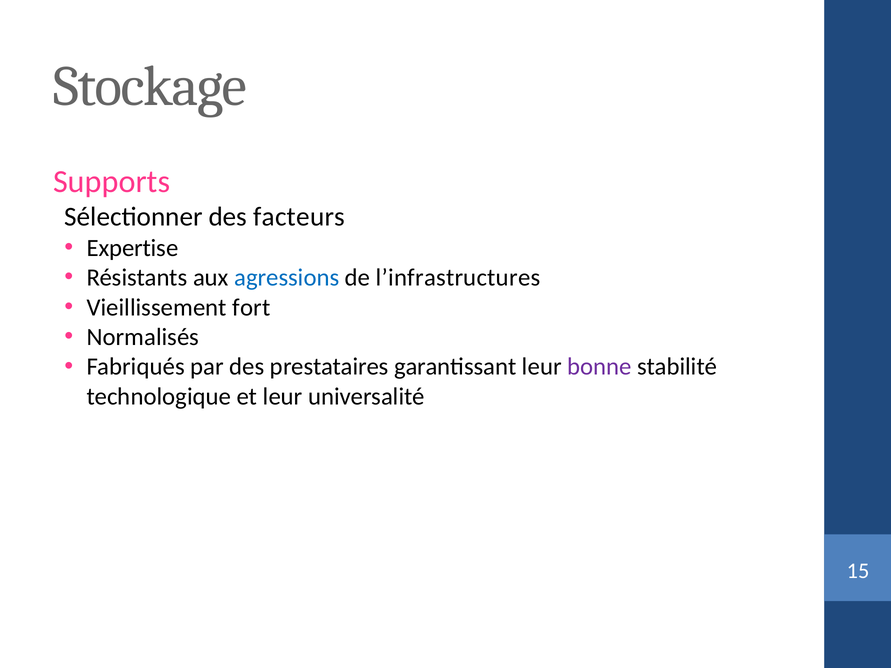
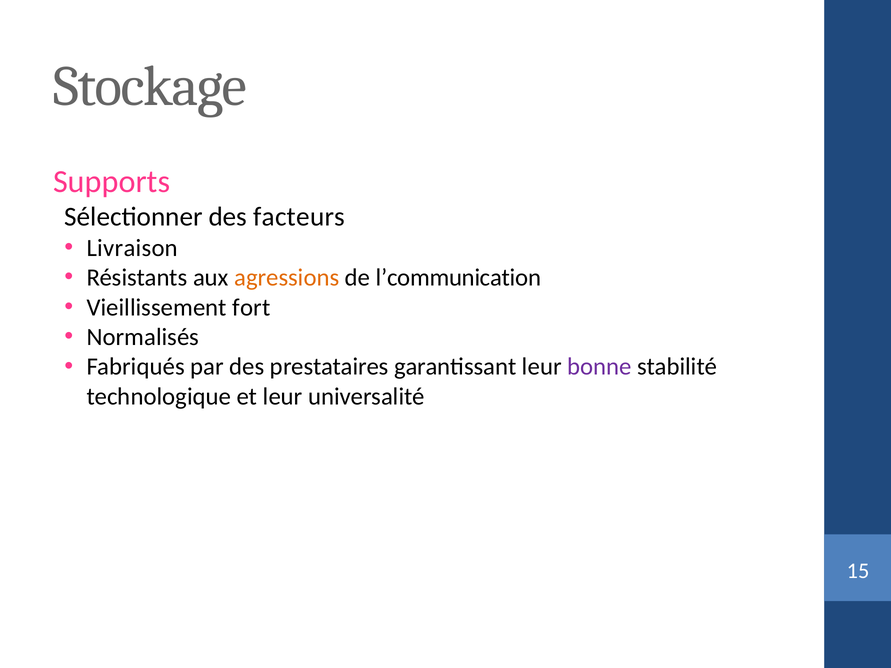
Expertise: Expertise -> Livraison
agressions colour: blue -> orange
l’infrastructures: l’infrastructures -> l’communication
